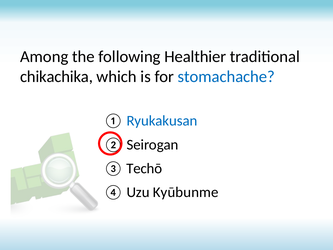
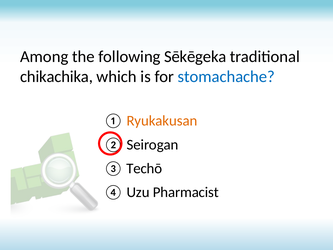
Healthier: Healthier -> Sēkēgeka
Ryukakusan colour: blue -> orange
Kyūbunme: Kyūbunme -> Pharmacist
